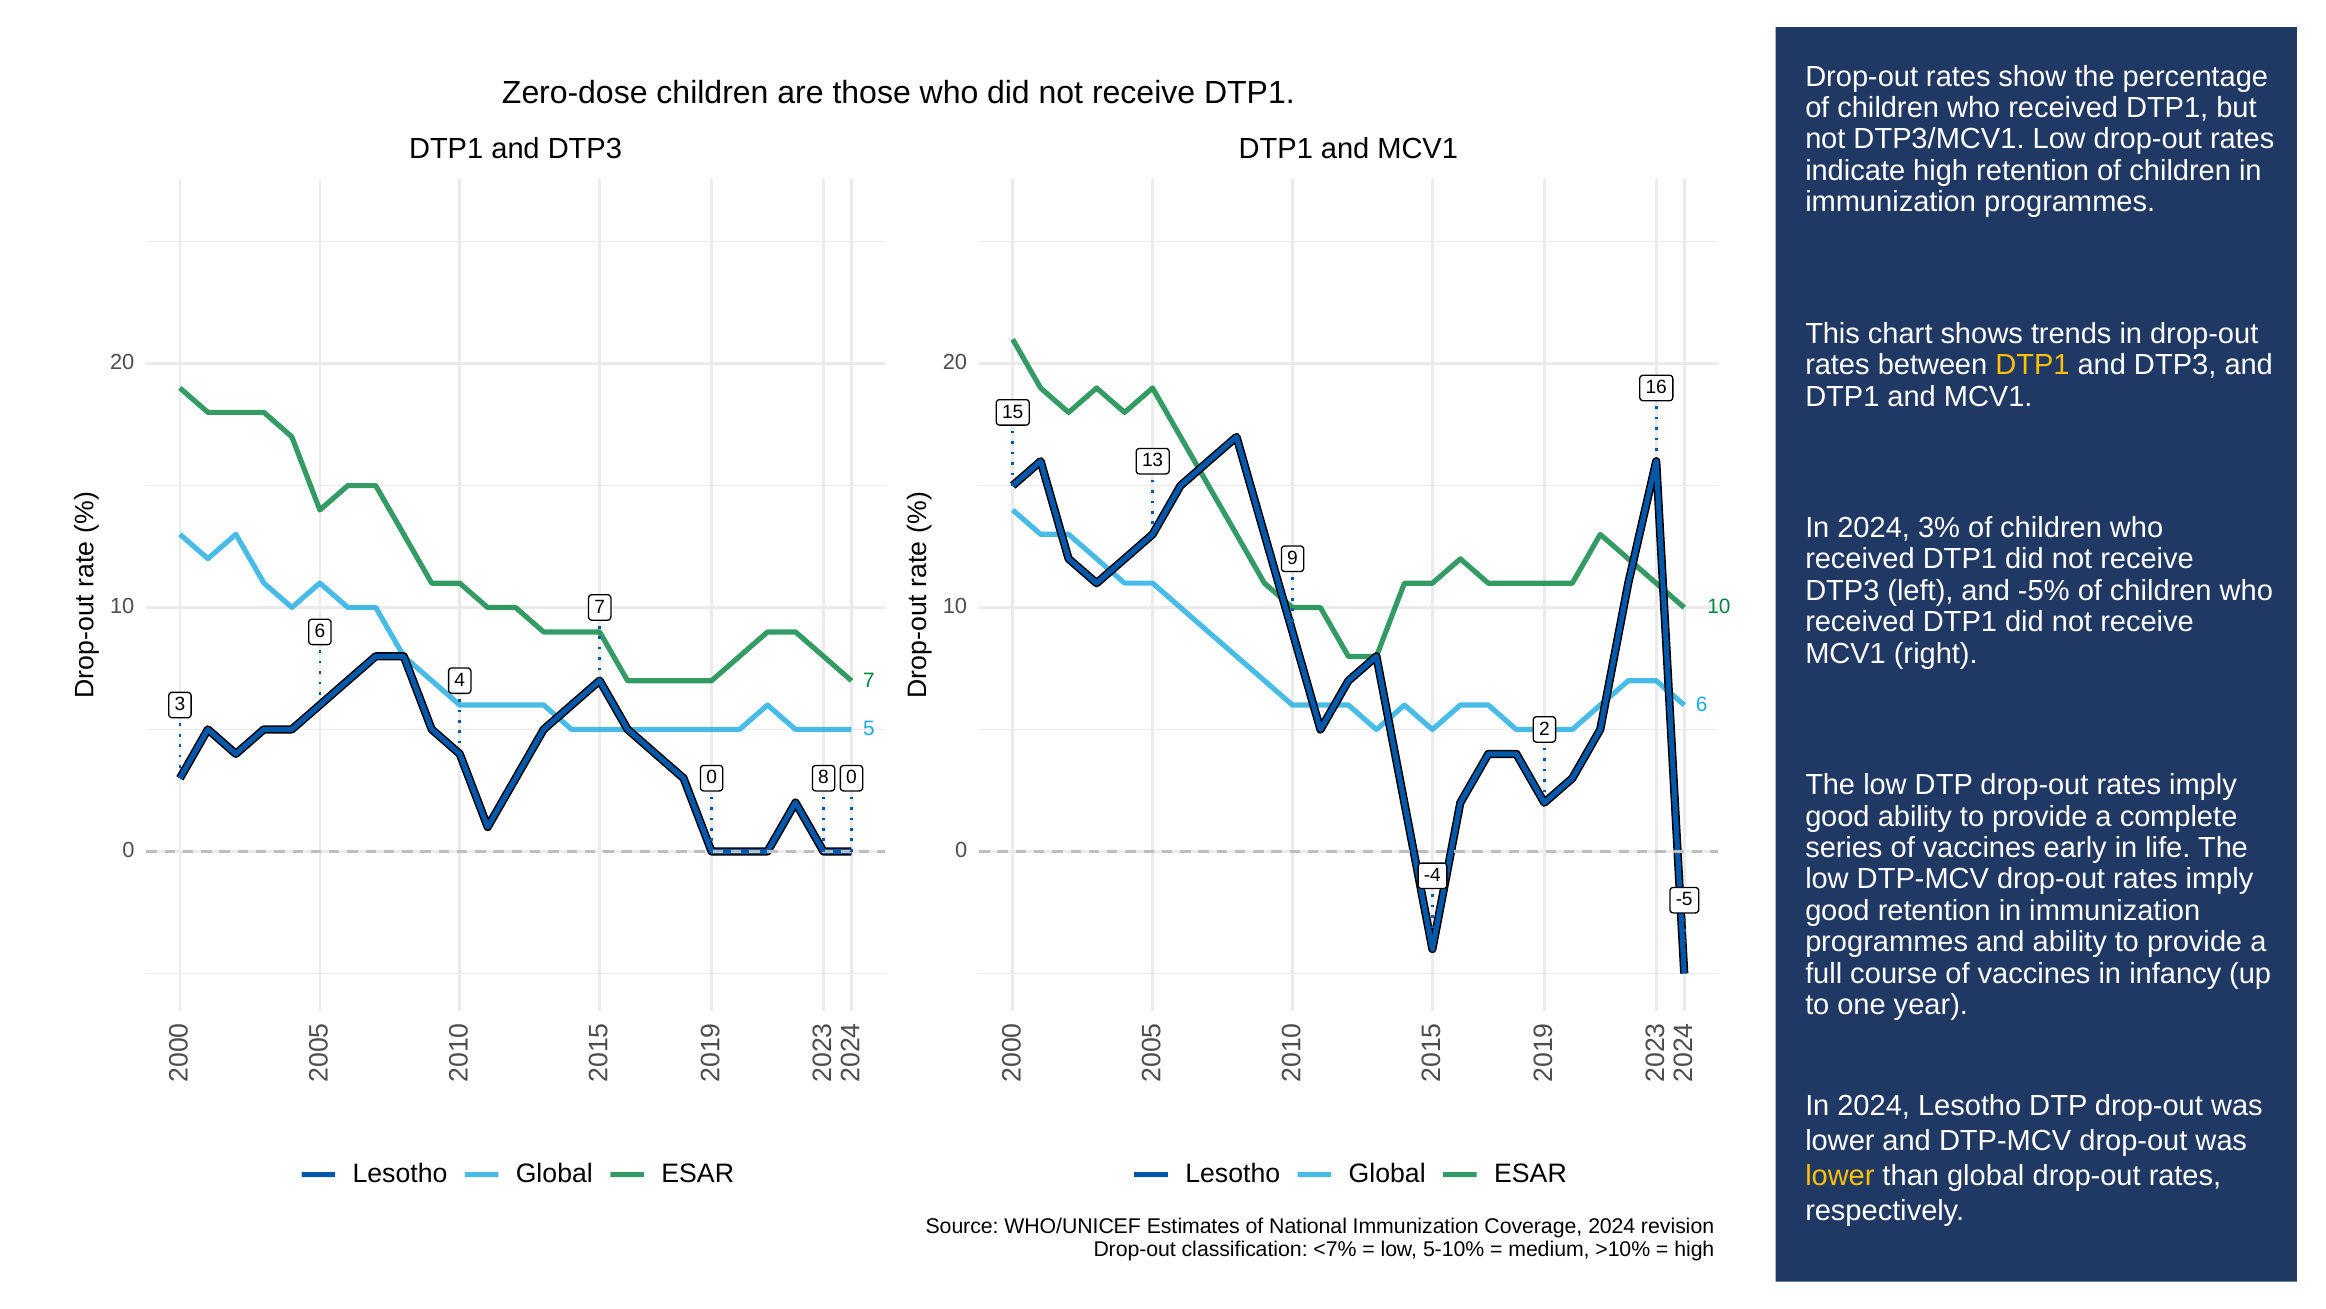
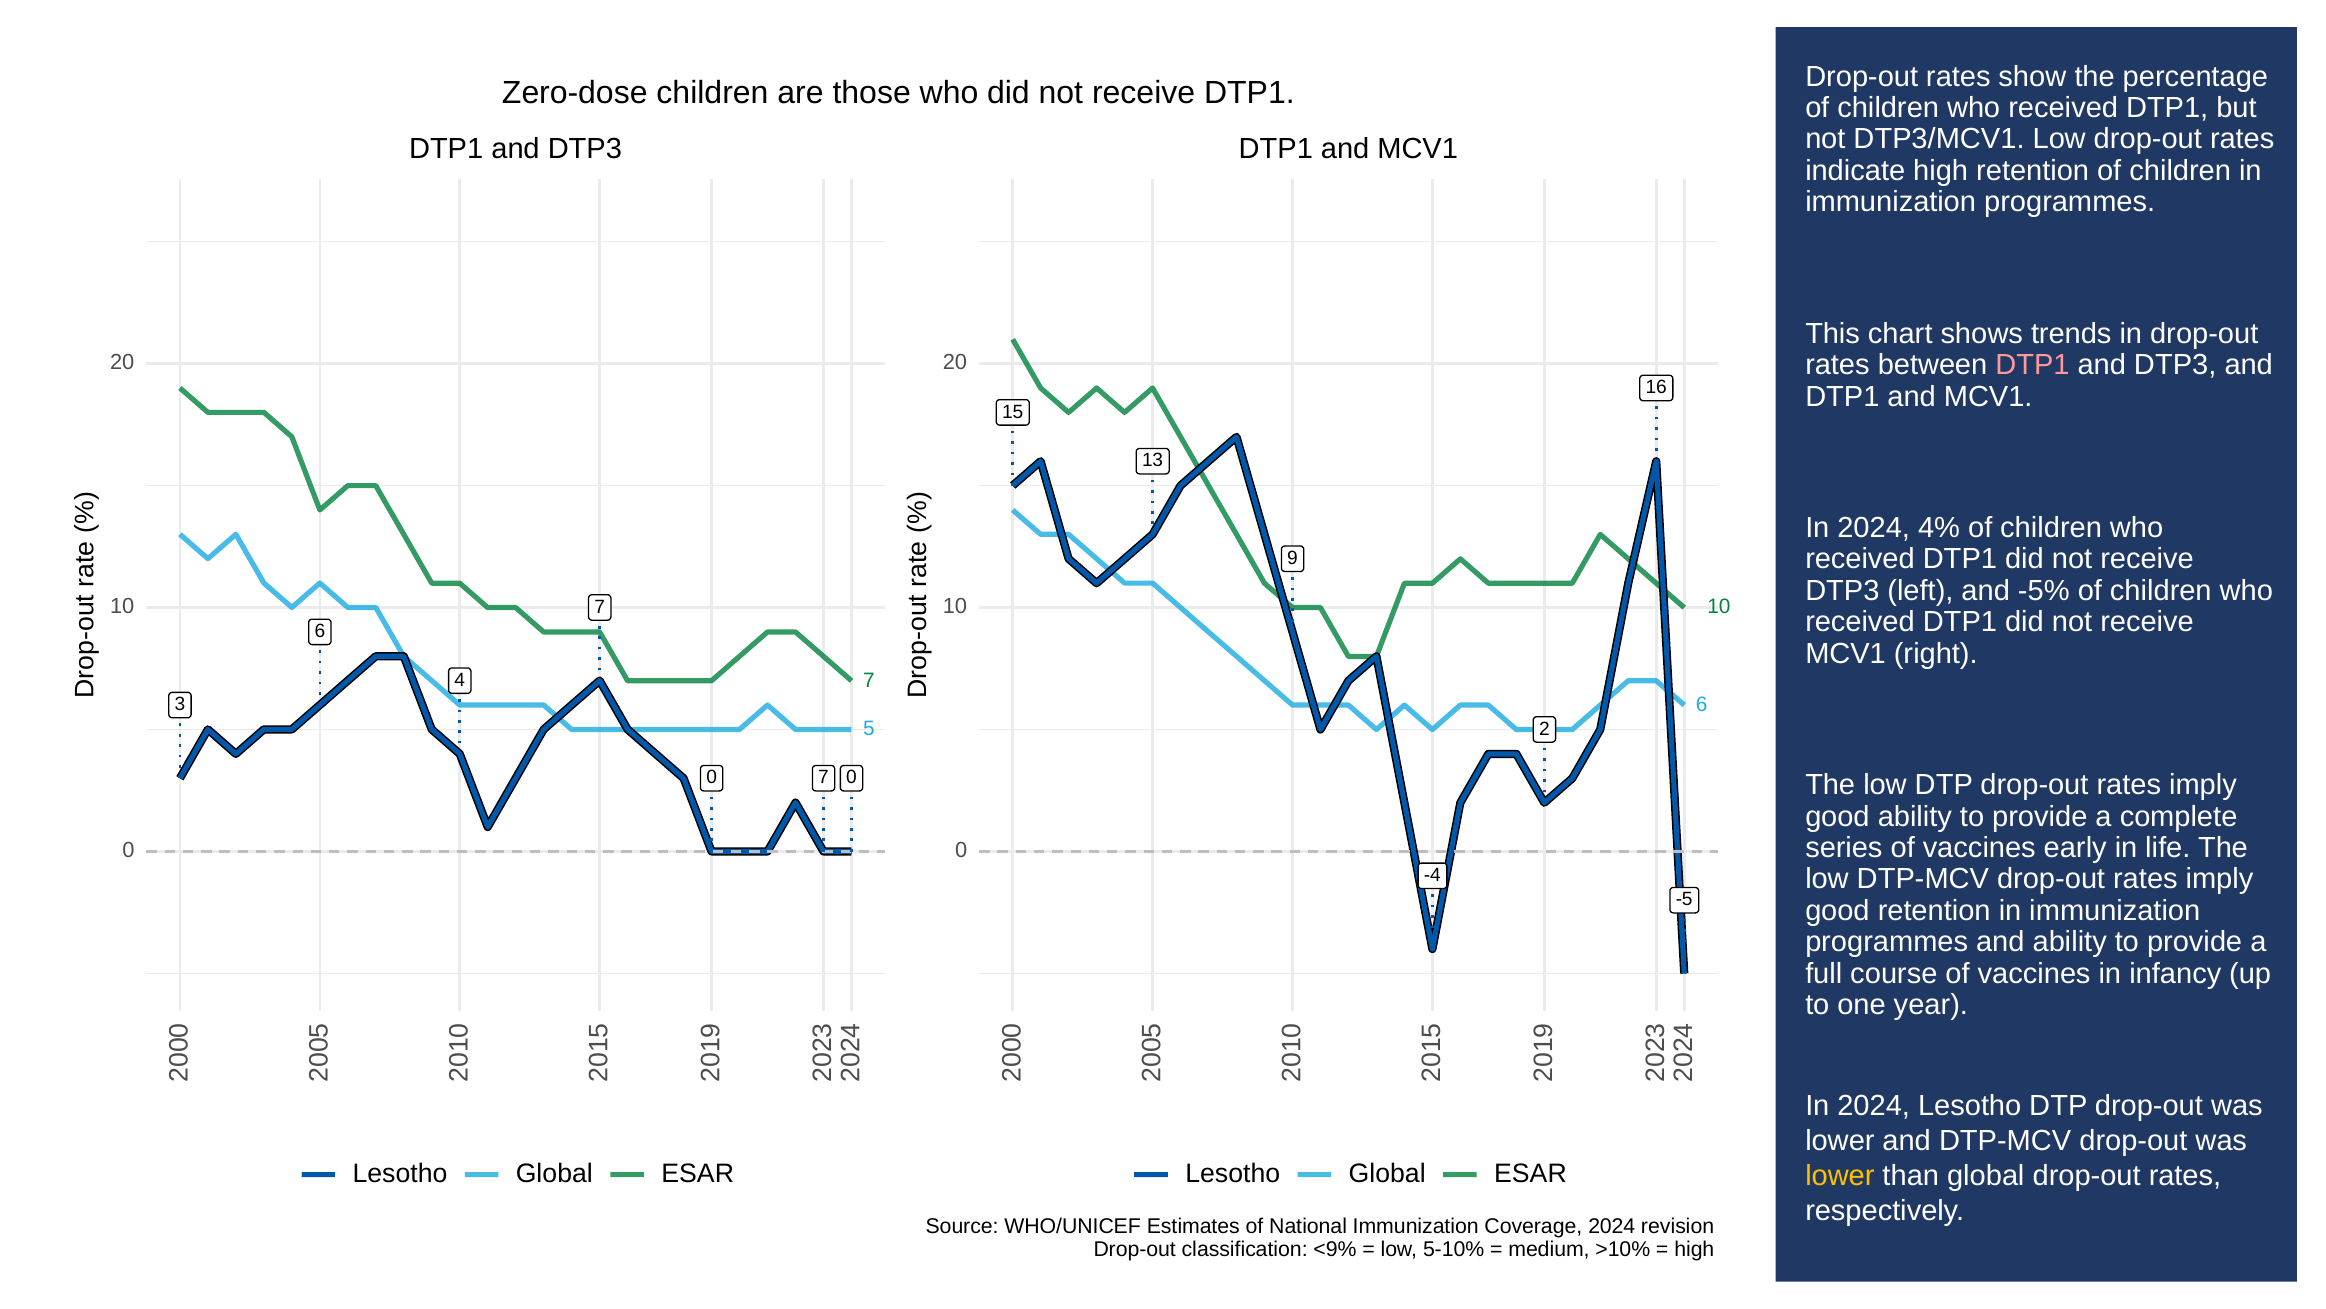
DTP1 at (2032, 365) colour: yellow -> pink
3%: 3% -> 4%
0 8: 8 -> 7
<7%: <7% -> <9%
